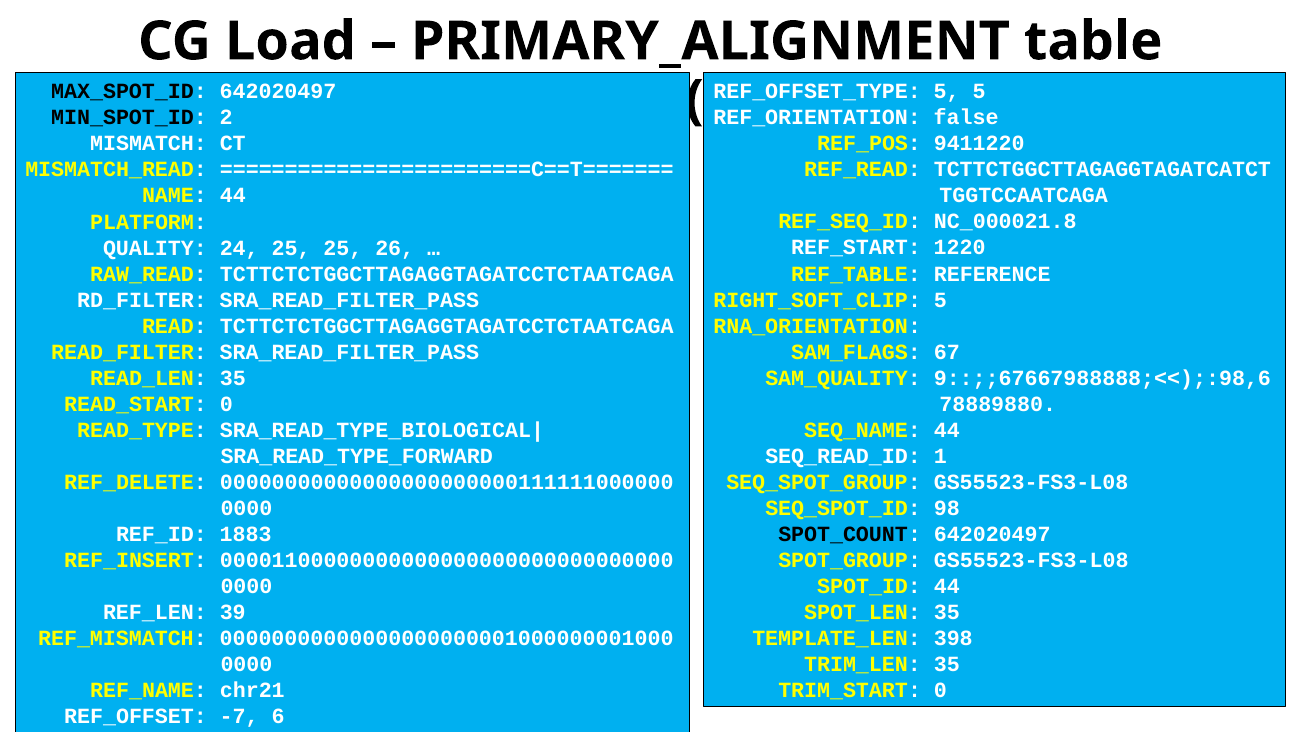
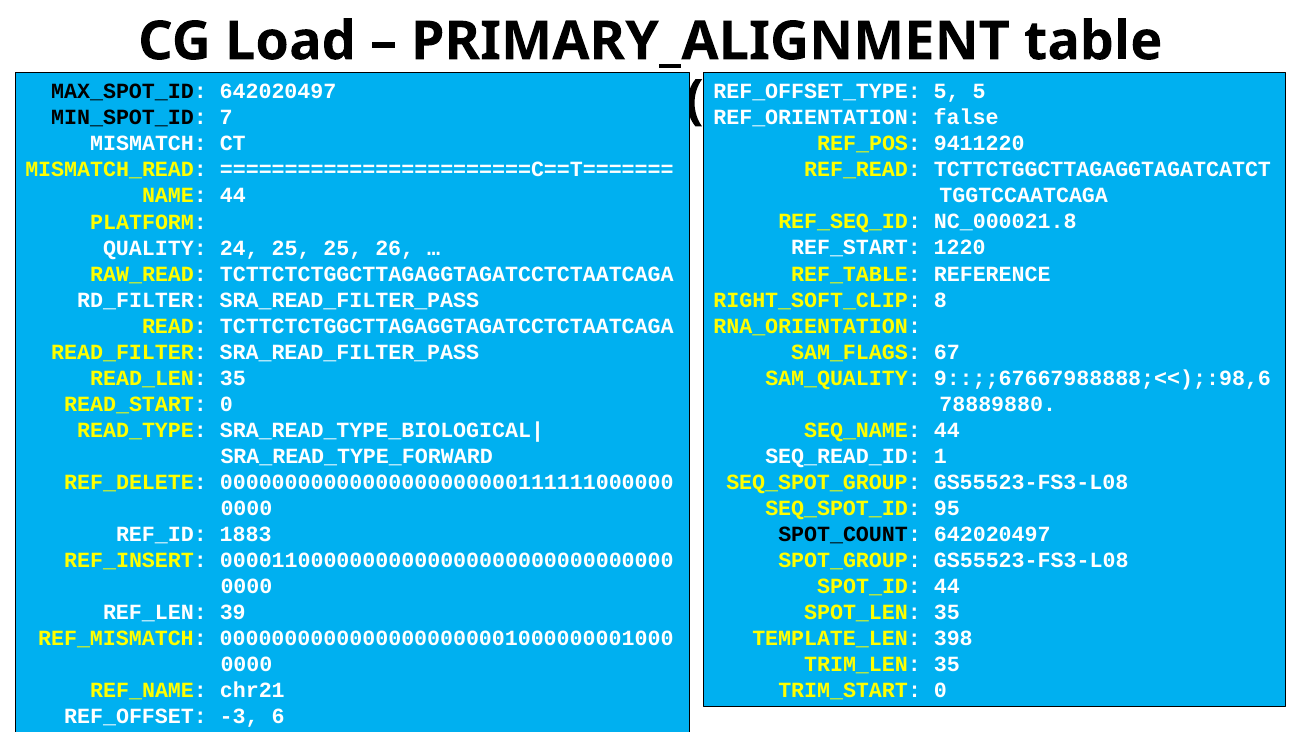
2: 2 -> 7
RIGHT_SOFT_CLIP 5: 5 -> 8
98: 98 -> 95
-7: -7 -> -3
